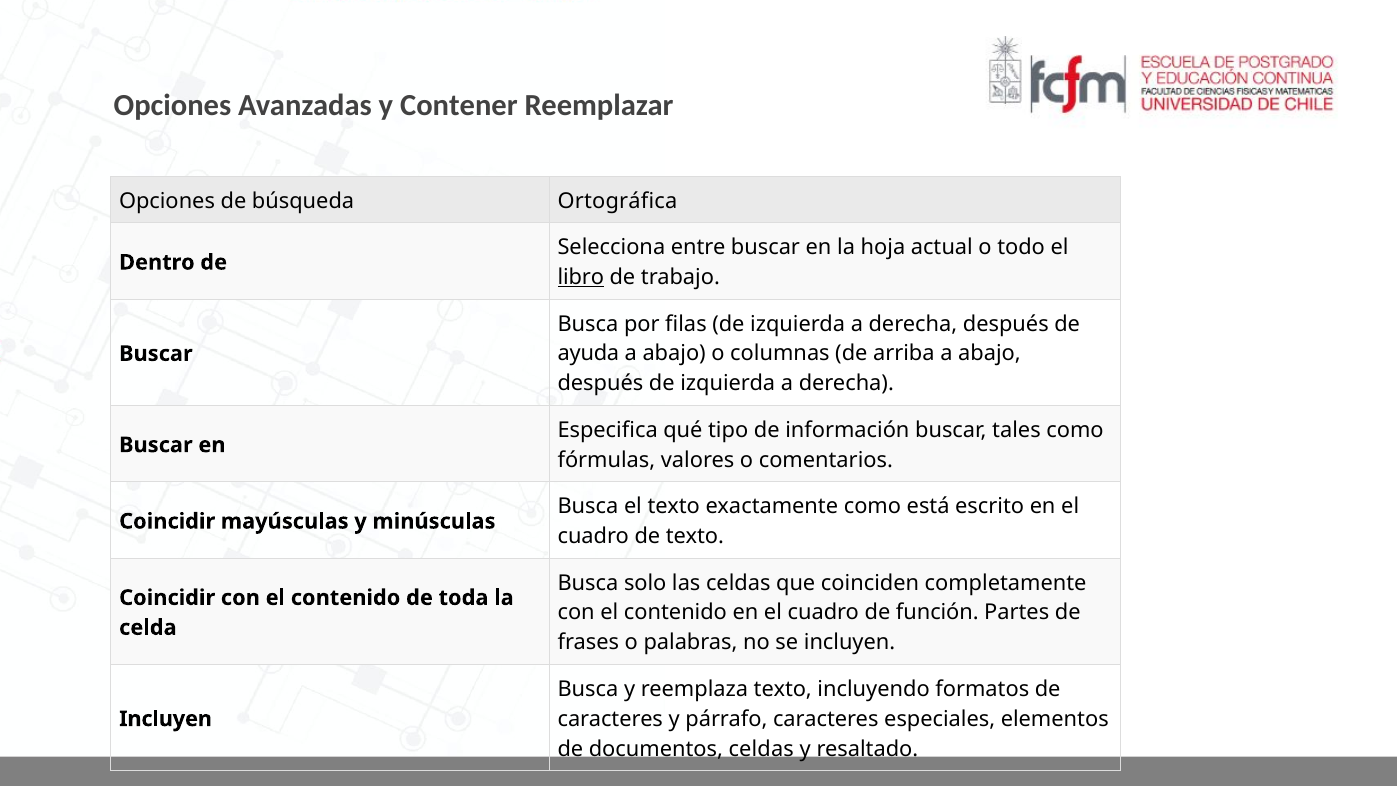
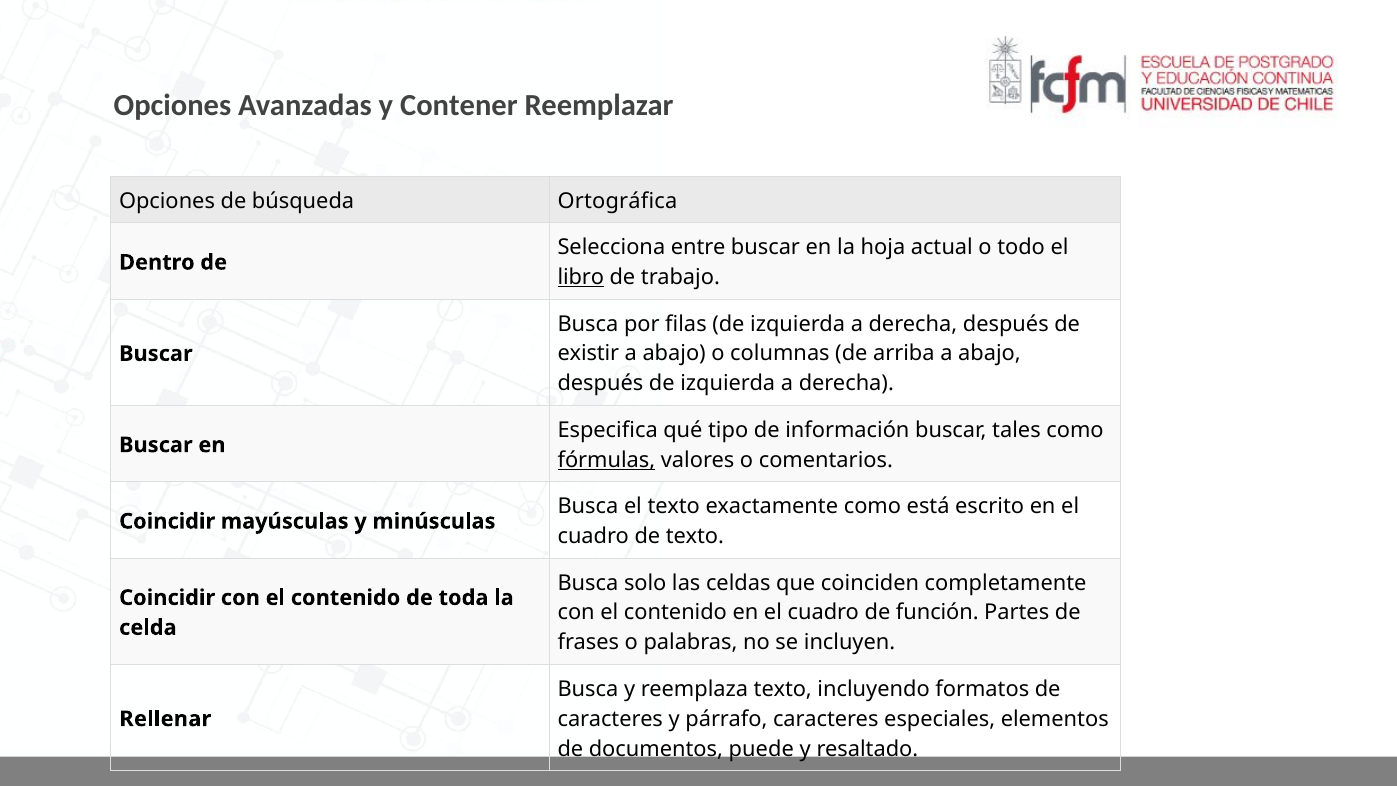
ayuda: ayuda -> existir
fórmulas underline: none -> present
Incluyen at (166, 719): Incluyen -> Rellenar
documentos celdas: celdas -> puede
